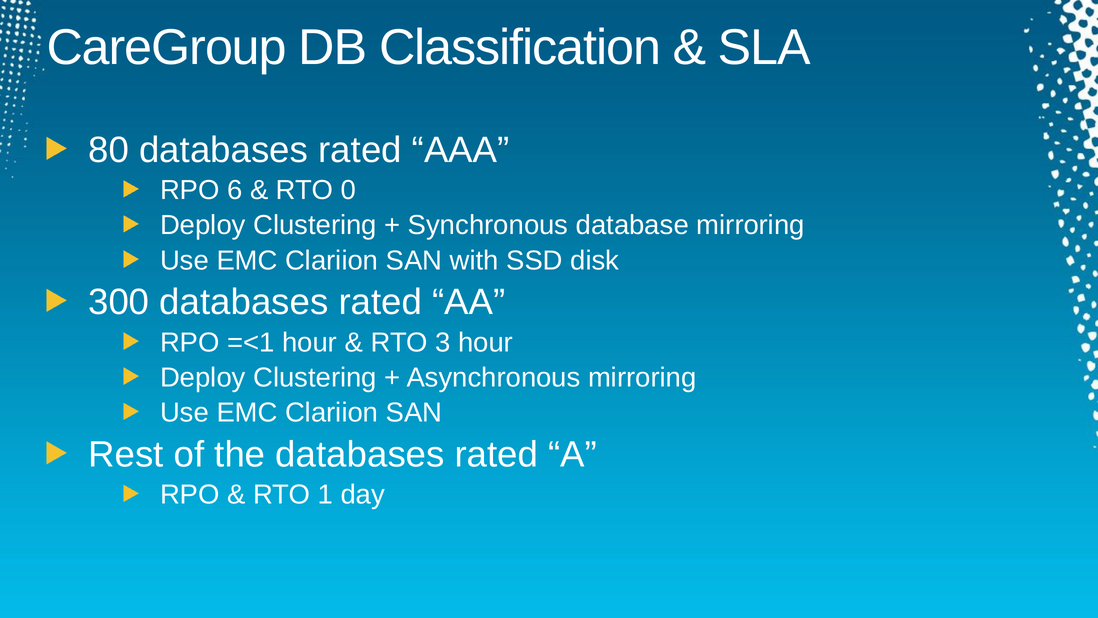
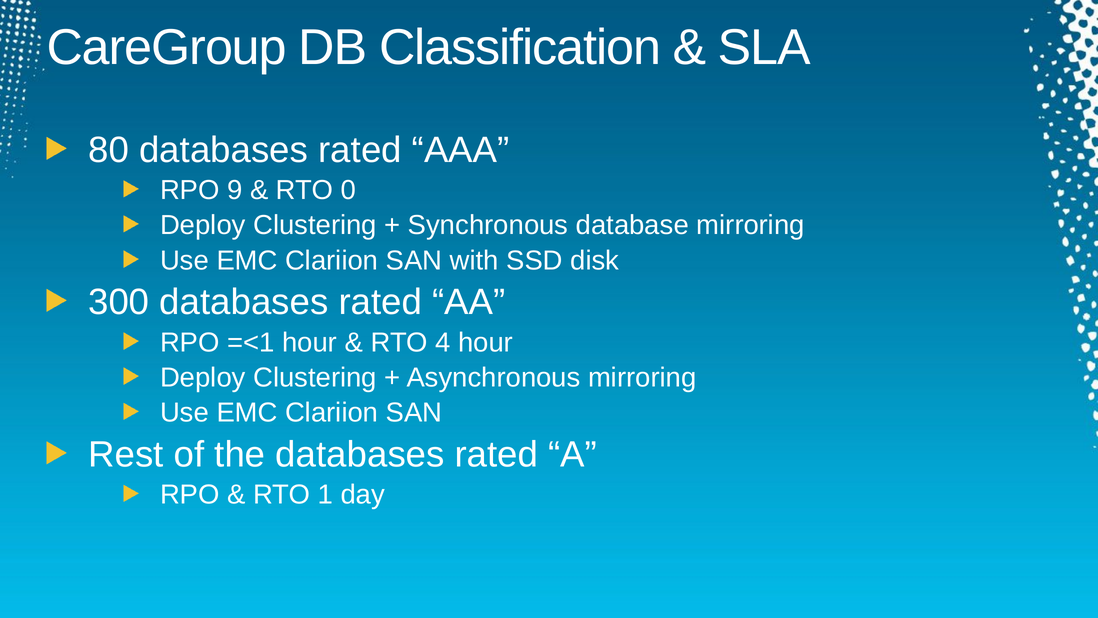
6: 6 -> 9
3: 3 -> 4
